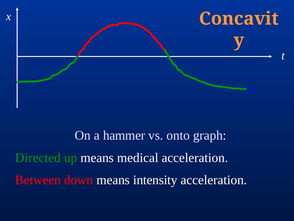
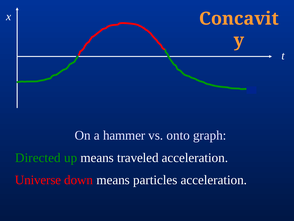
medical: medical -> traveled
Between: Between -> Universe
intensity: intensity -> particles
